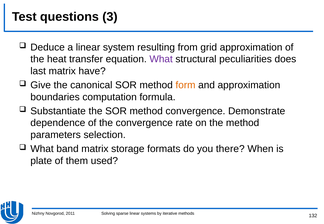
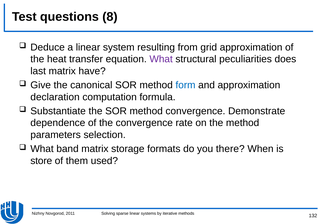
3: 3 -> 8
form colour: orange -> blue
boundaries: boundaries -> declaration
plate: plate -> store
